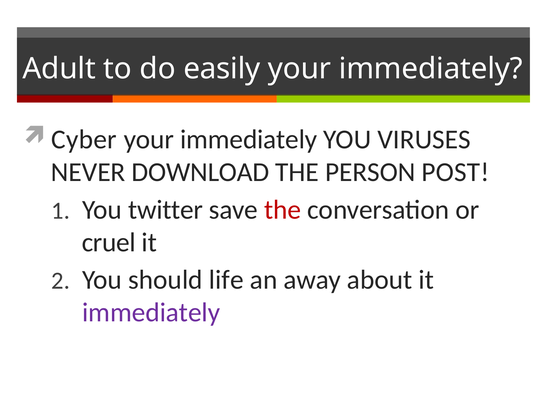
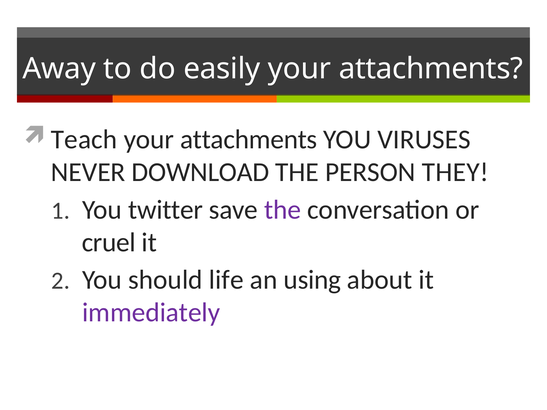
Adult: Adult -> Away
immediately at (431, 69): immediately -> attachments
Cyber: Cyber -> Teach
immediately at (249, 140): immediately -> attachments
POST: POST -> THEY
the at (283, 210) colour: red -> purple
away: away -> using
